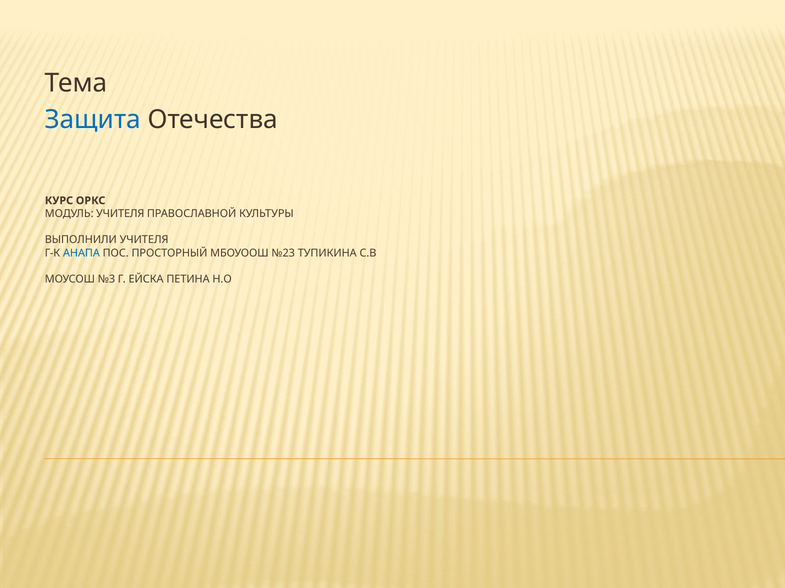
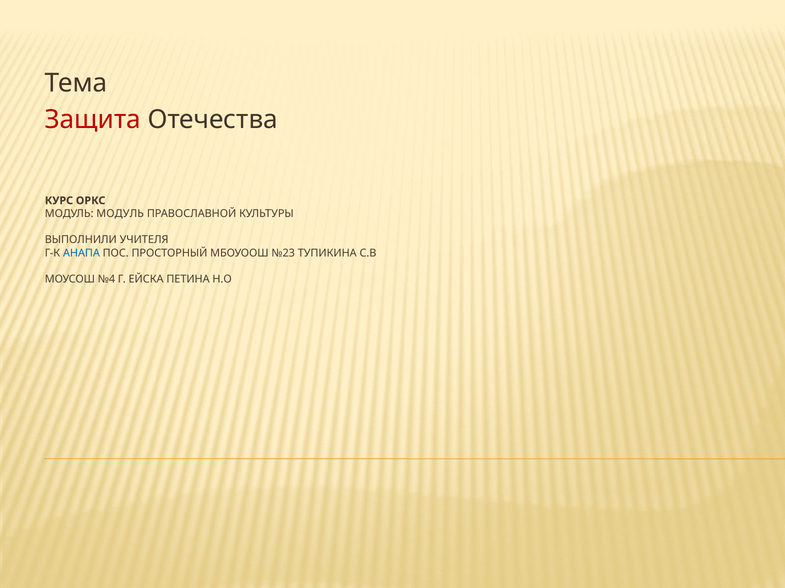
Защита colour: blue -> red
МОДУЛЬ УЧИТЕЛЯ: УЧИТЕЛЯ -> МОДУЛЬ
№3: №3 -> №4
